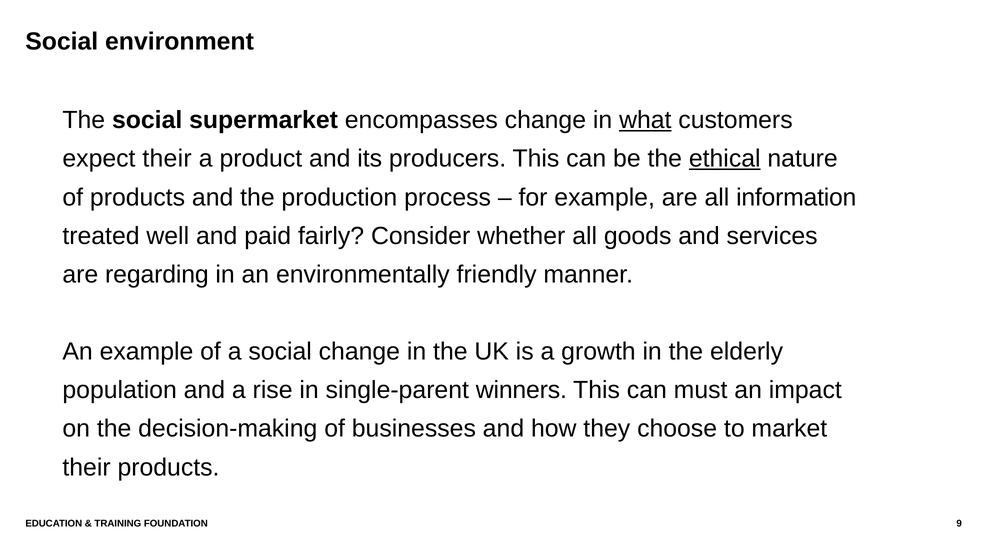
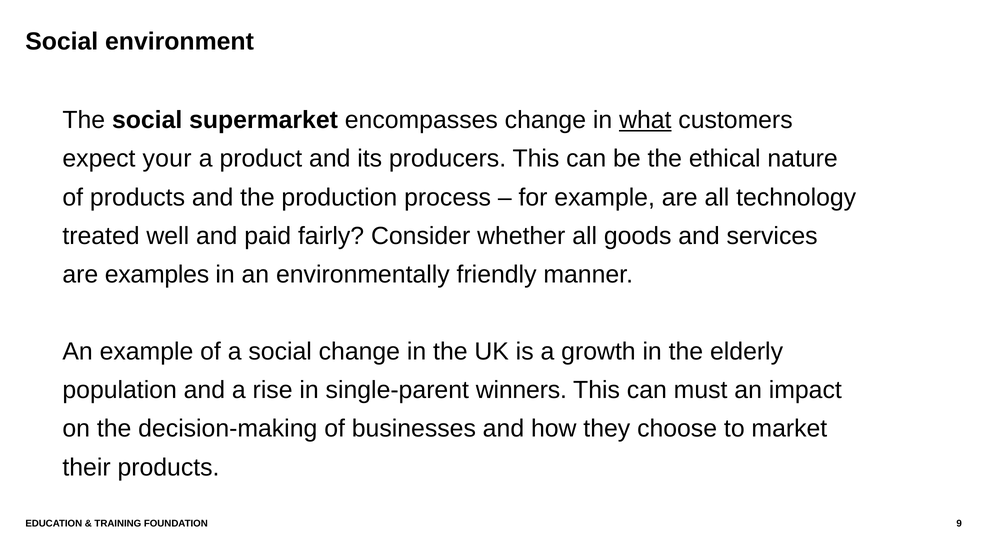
expect their: their -> your
ethical underline: present -> none
information: information -> technology
regarding: regarding -> examples
